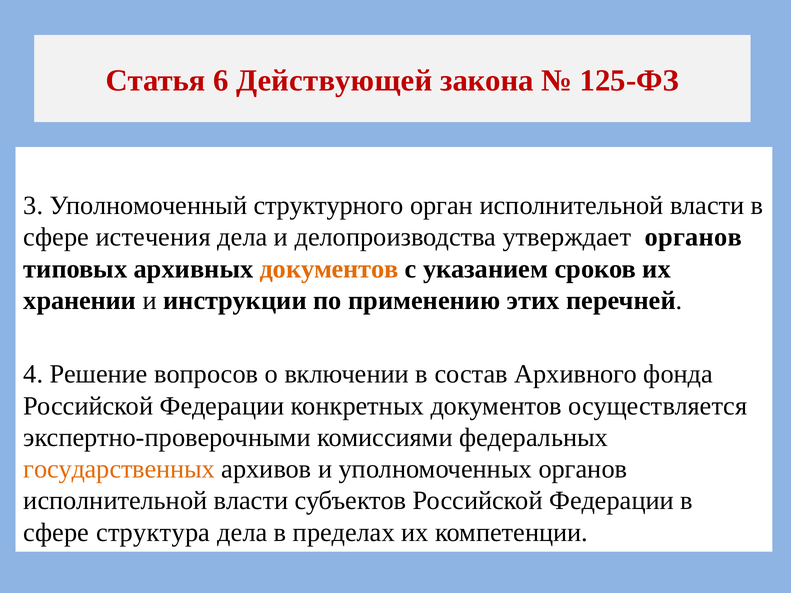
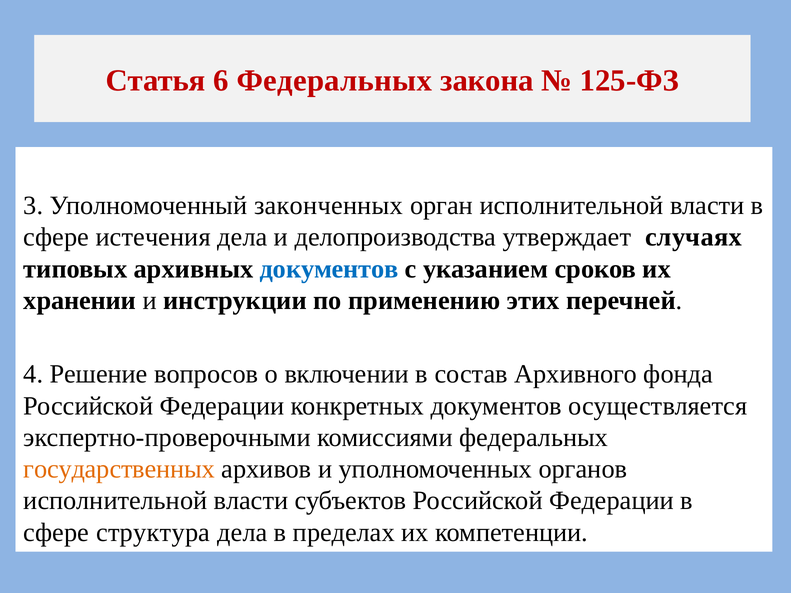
6 Действующей: Действующей -> Федеральных
структурного: структурного -> законченных
утверждает органов: органов -> случаях
документов at (329, 269) colour: orange -> blue
